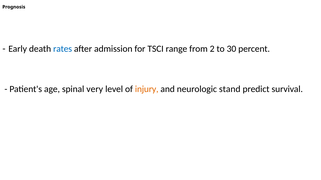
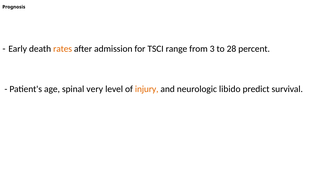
rates colour: blue -> orange
2: 2 -> 3
30: 30 -> 28
stand: stand -> libido
